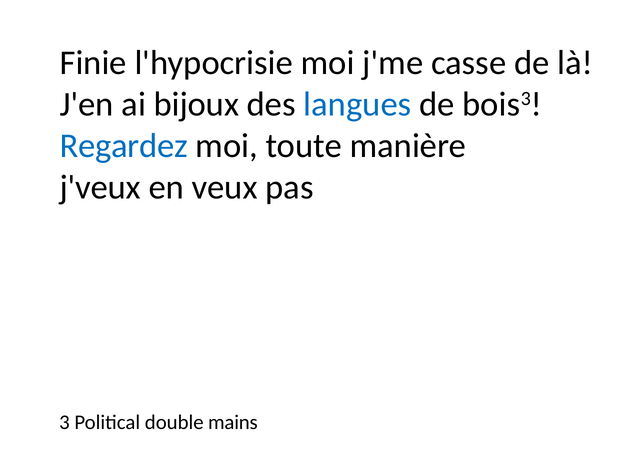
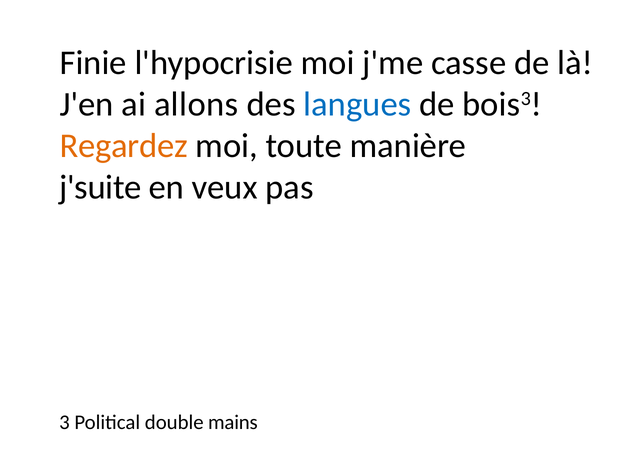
bijoux: bijoux -> allons
Regardez colour: blue -> orange
j'veux: j'veux -> j'suite
